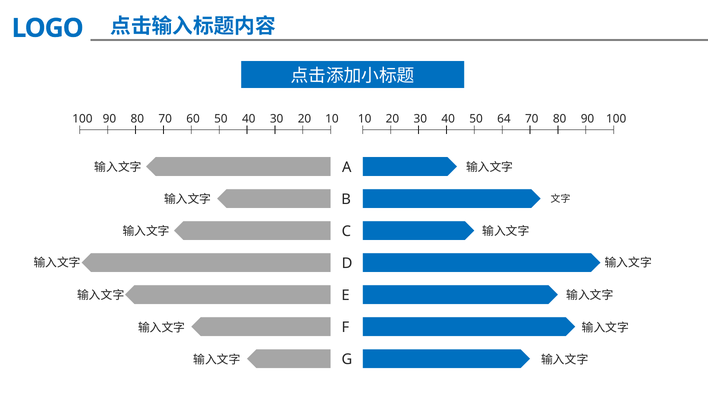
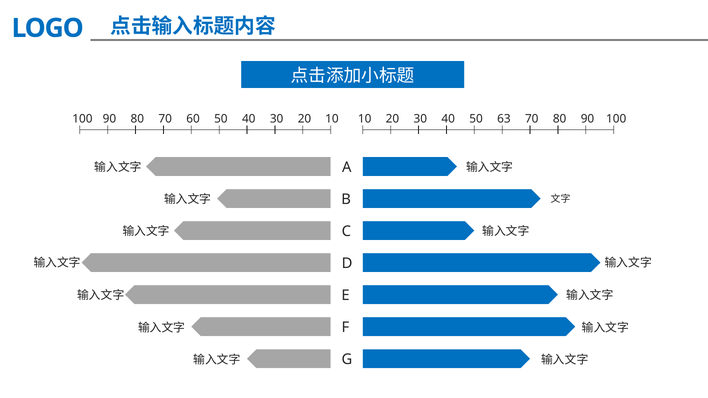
64: 64 -> 63
